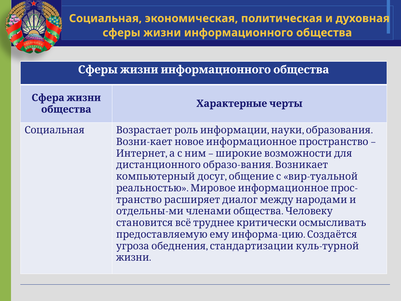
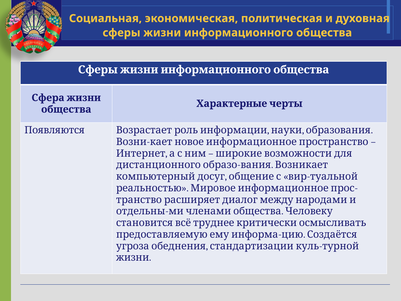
Социальная at (55, 130): Социальная -> Появляются
